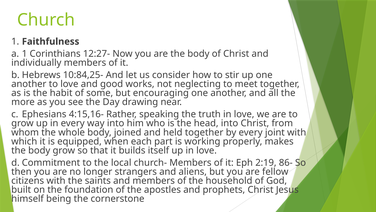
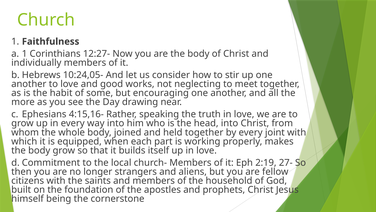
10:84,25-: 10:84,25- -> 10:24,05-
86-: 86- -> 27-
